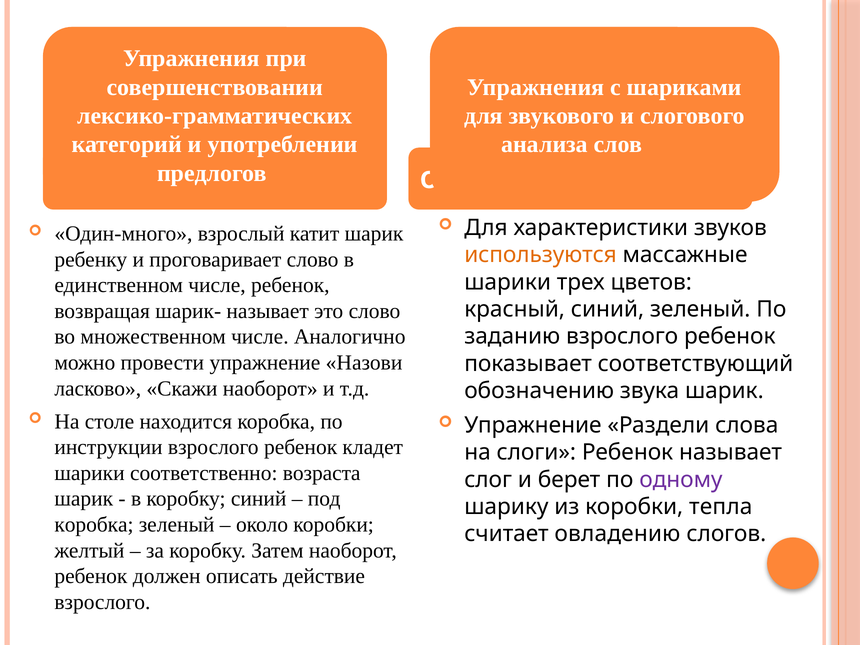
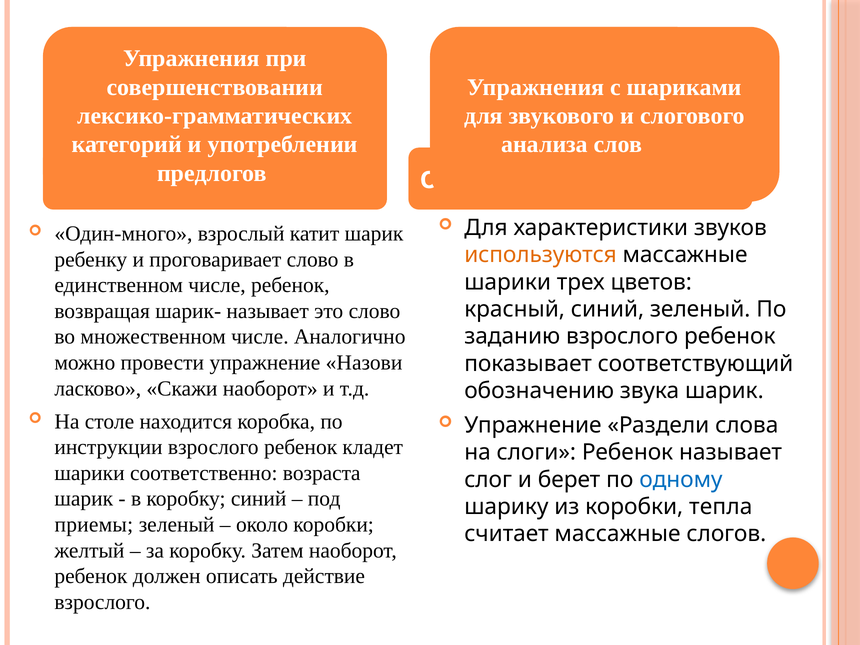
одному colour: purple -> blue
коробка at (94, 525): коробка -> приемы
считает овладению: овладению -> массажные
